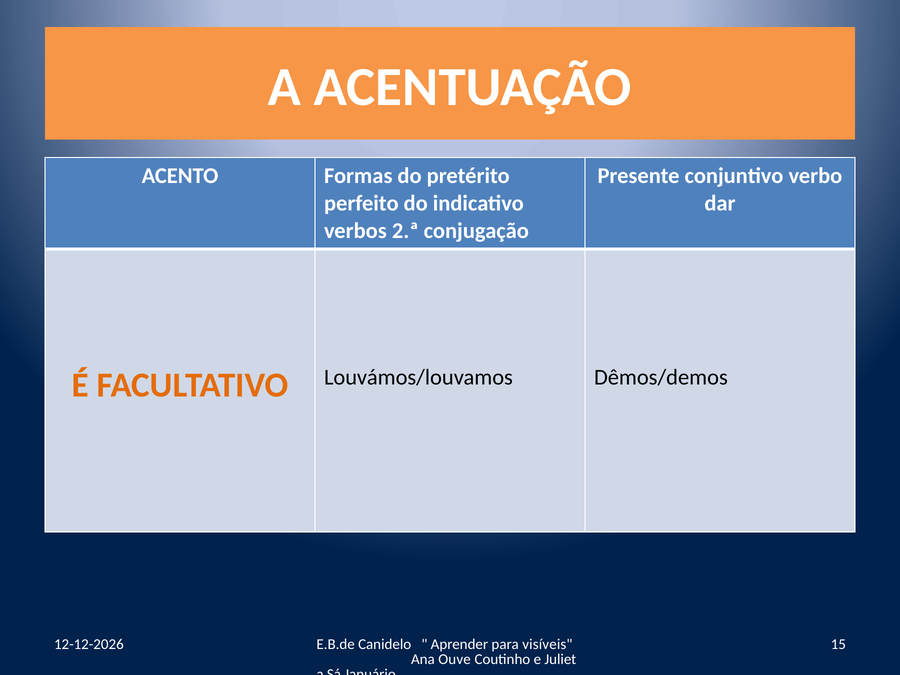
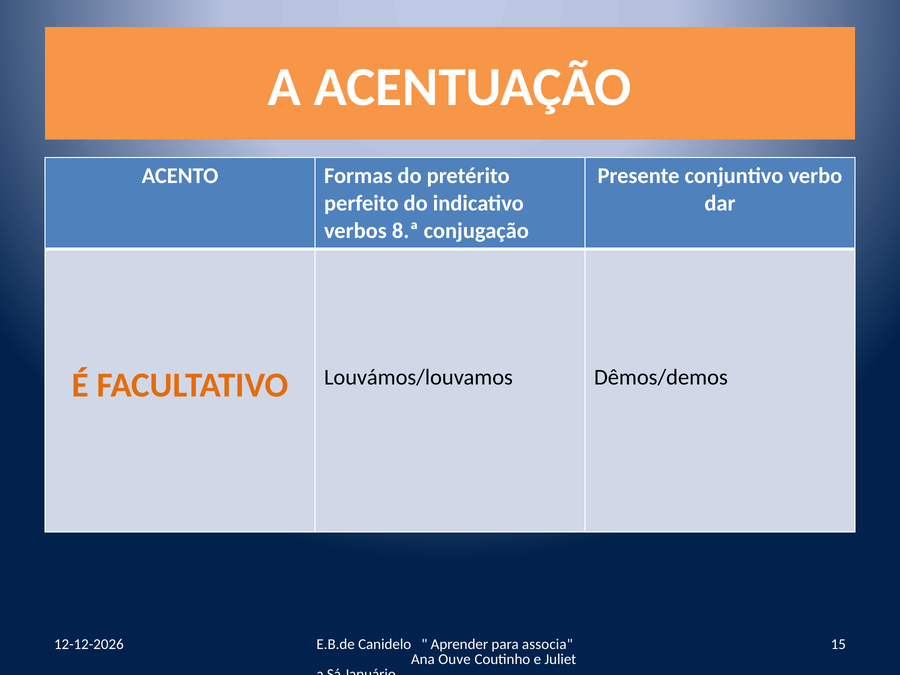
2.ª: 2.ª -> 8.ª
visíveis: visíveis -> associa
